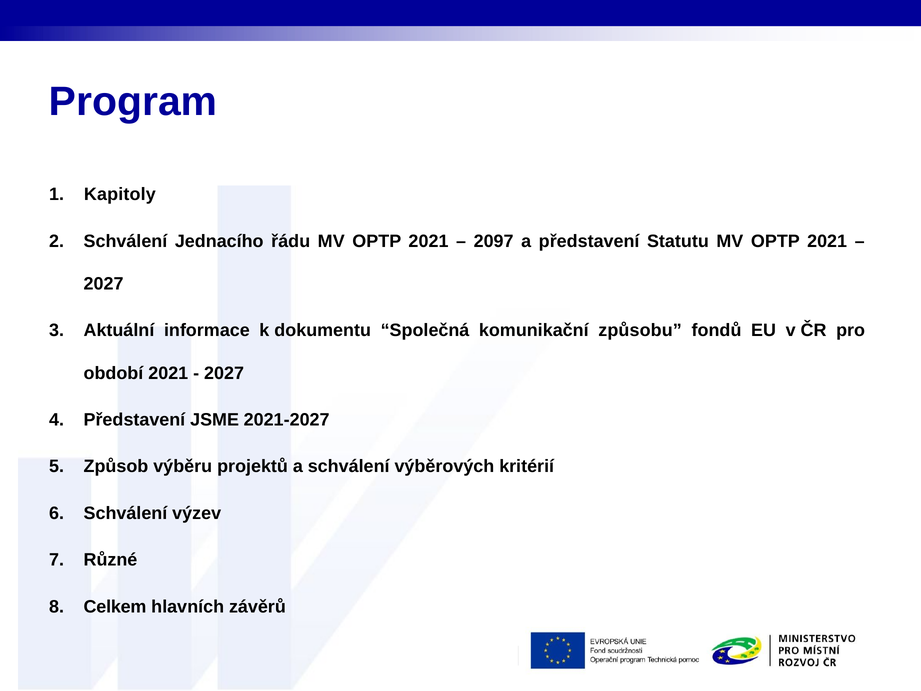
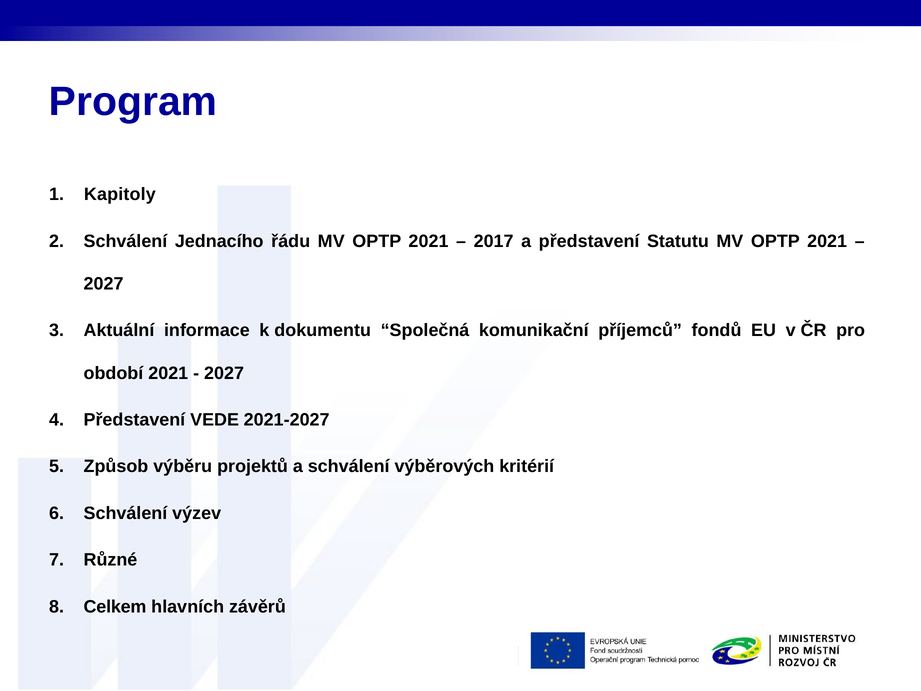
2097: 2097 -> 2017
způsobu: způsobu -> příjemců
JSME: JSME -> VEDE
